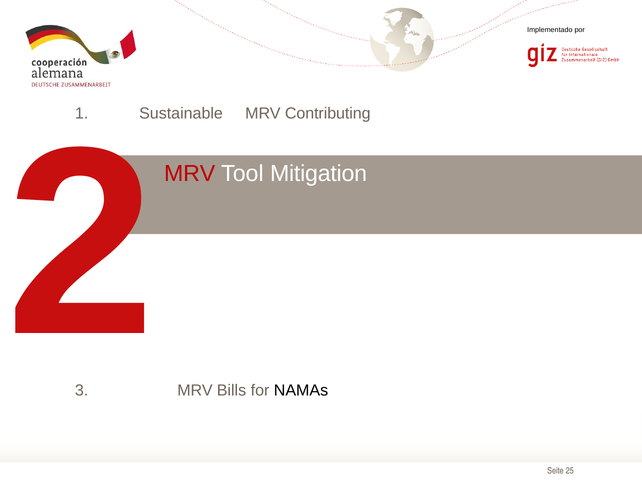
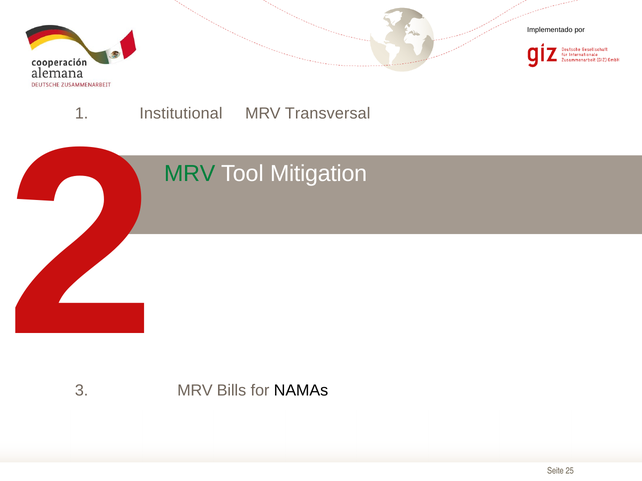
Sustainable: Sustainable -> Institutional
Contributing: Contributing -> Transversal
MRV at (190, 174) colour: red -> green
